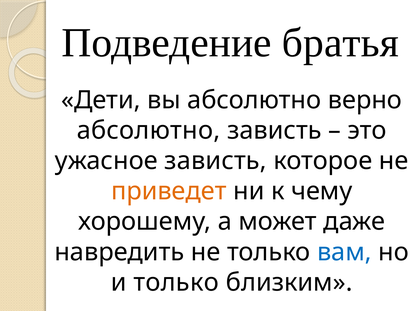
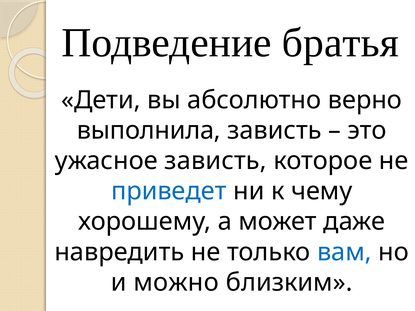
абсолютно at (149, 130): абсолютно -> выполнила
приведет colour: orange -> blue
и только: только -> можно
